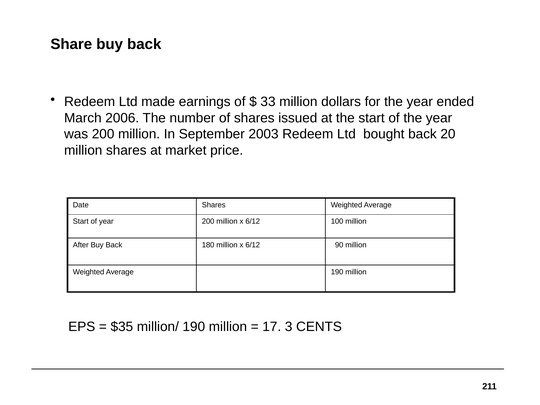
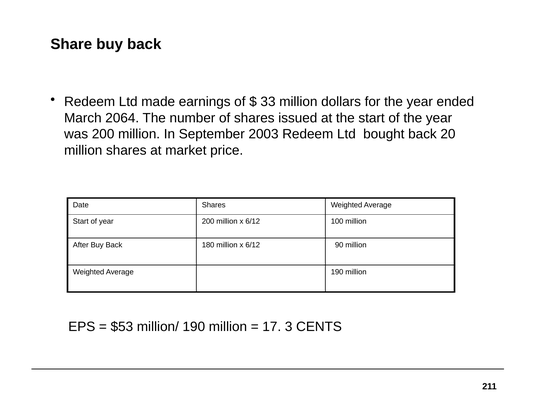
2006: 2006 -> 2064
$35: $35 -> $53
